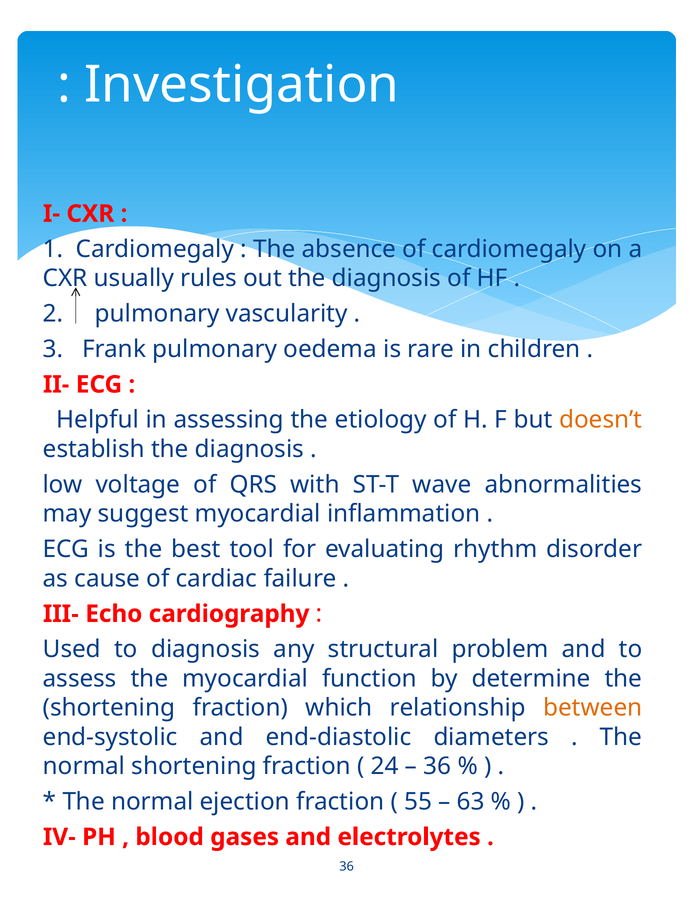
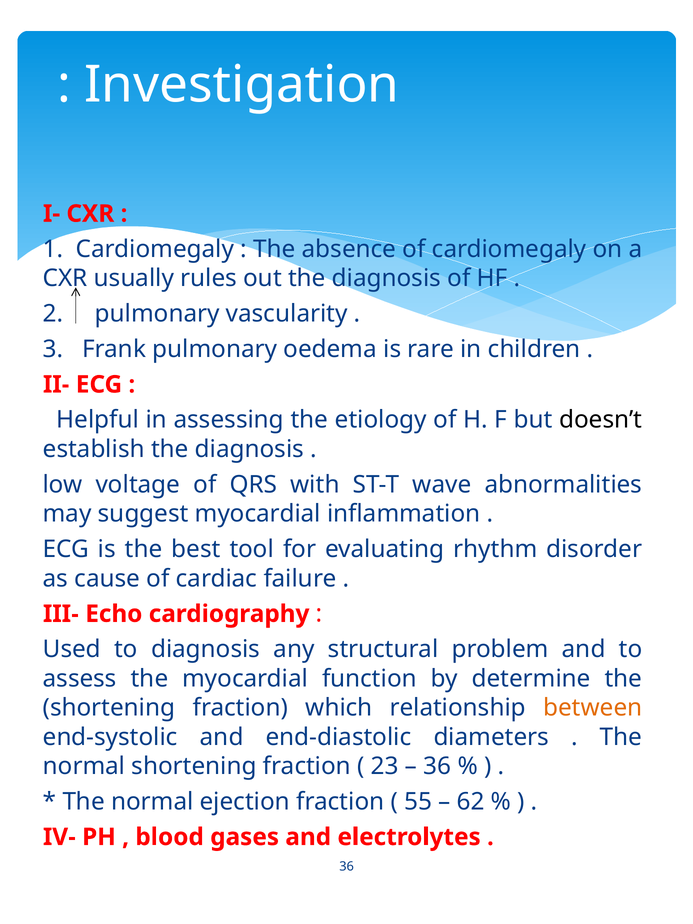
doesn’t colour: orange -> black
24: 24 -> 23
63: 63 -> 62
